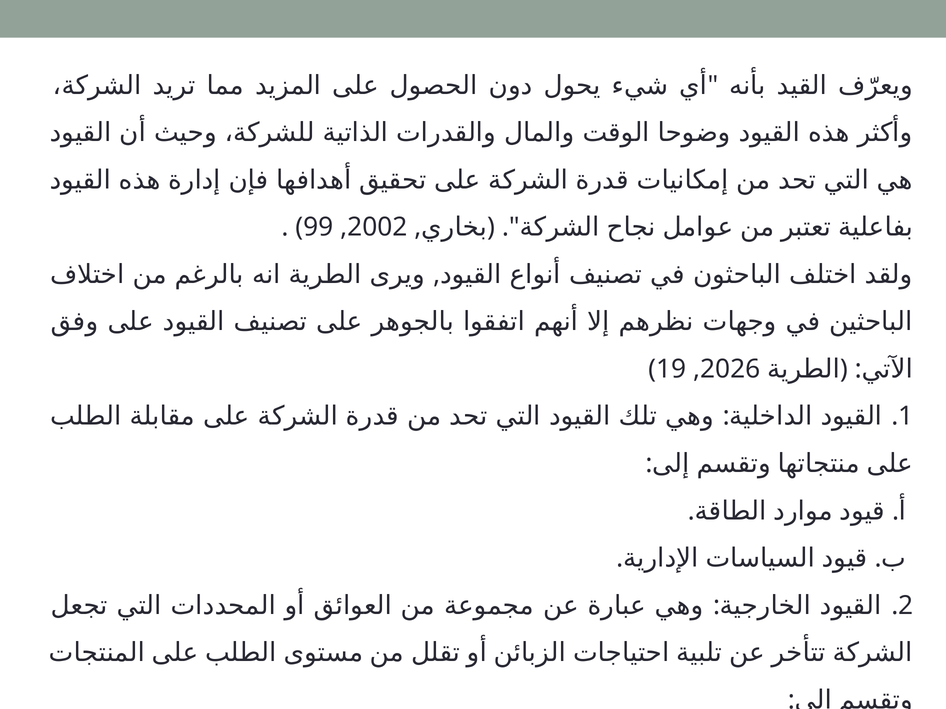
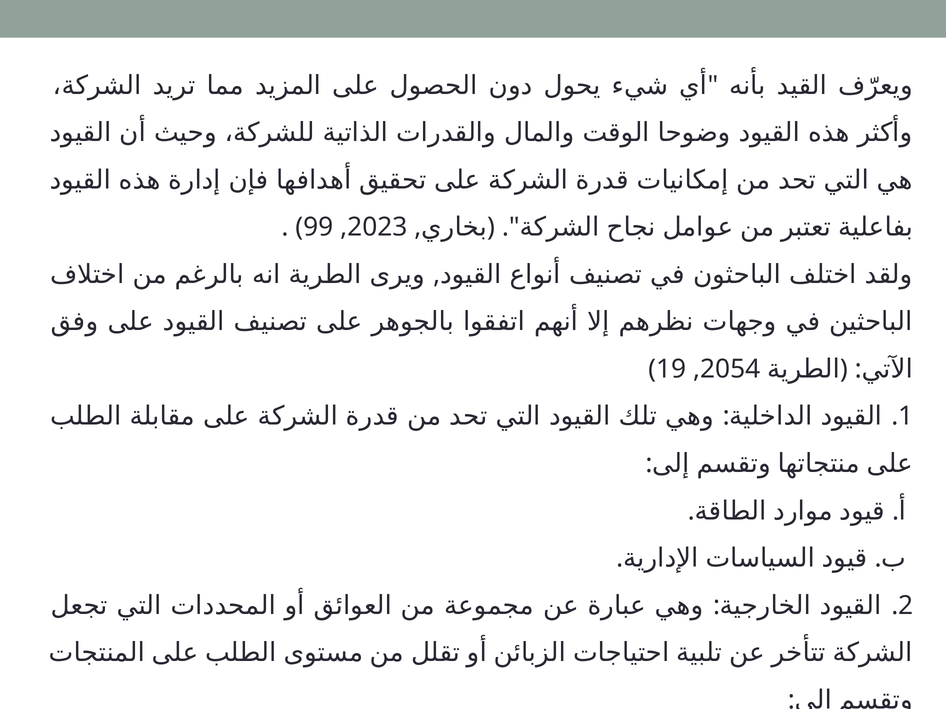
2002: 2002 -> 2023
2026: 2026 -> 2054
